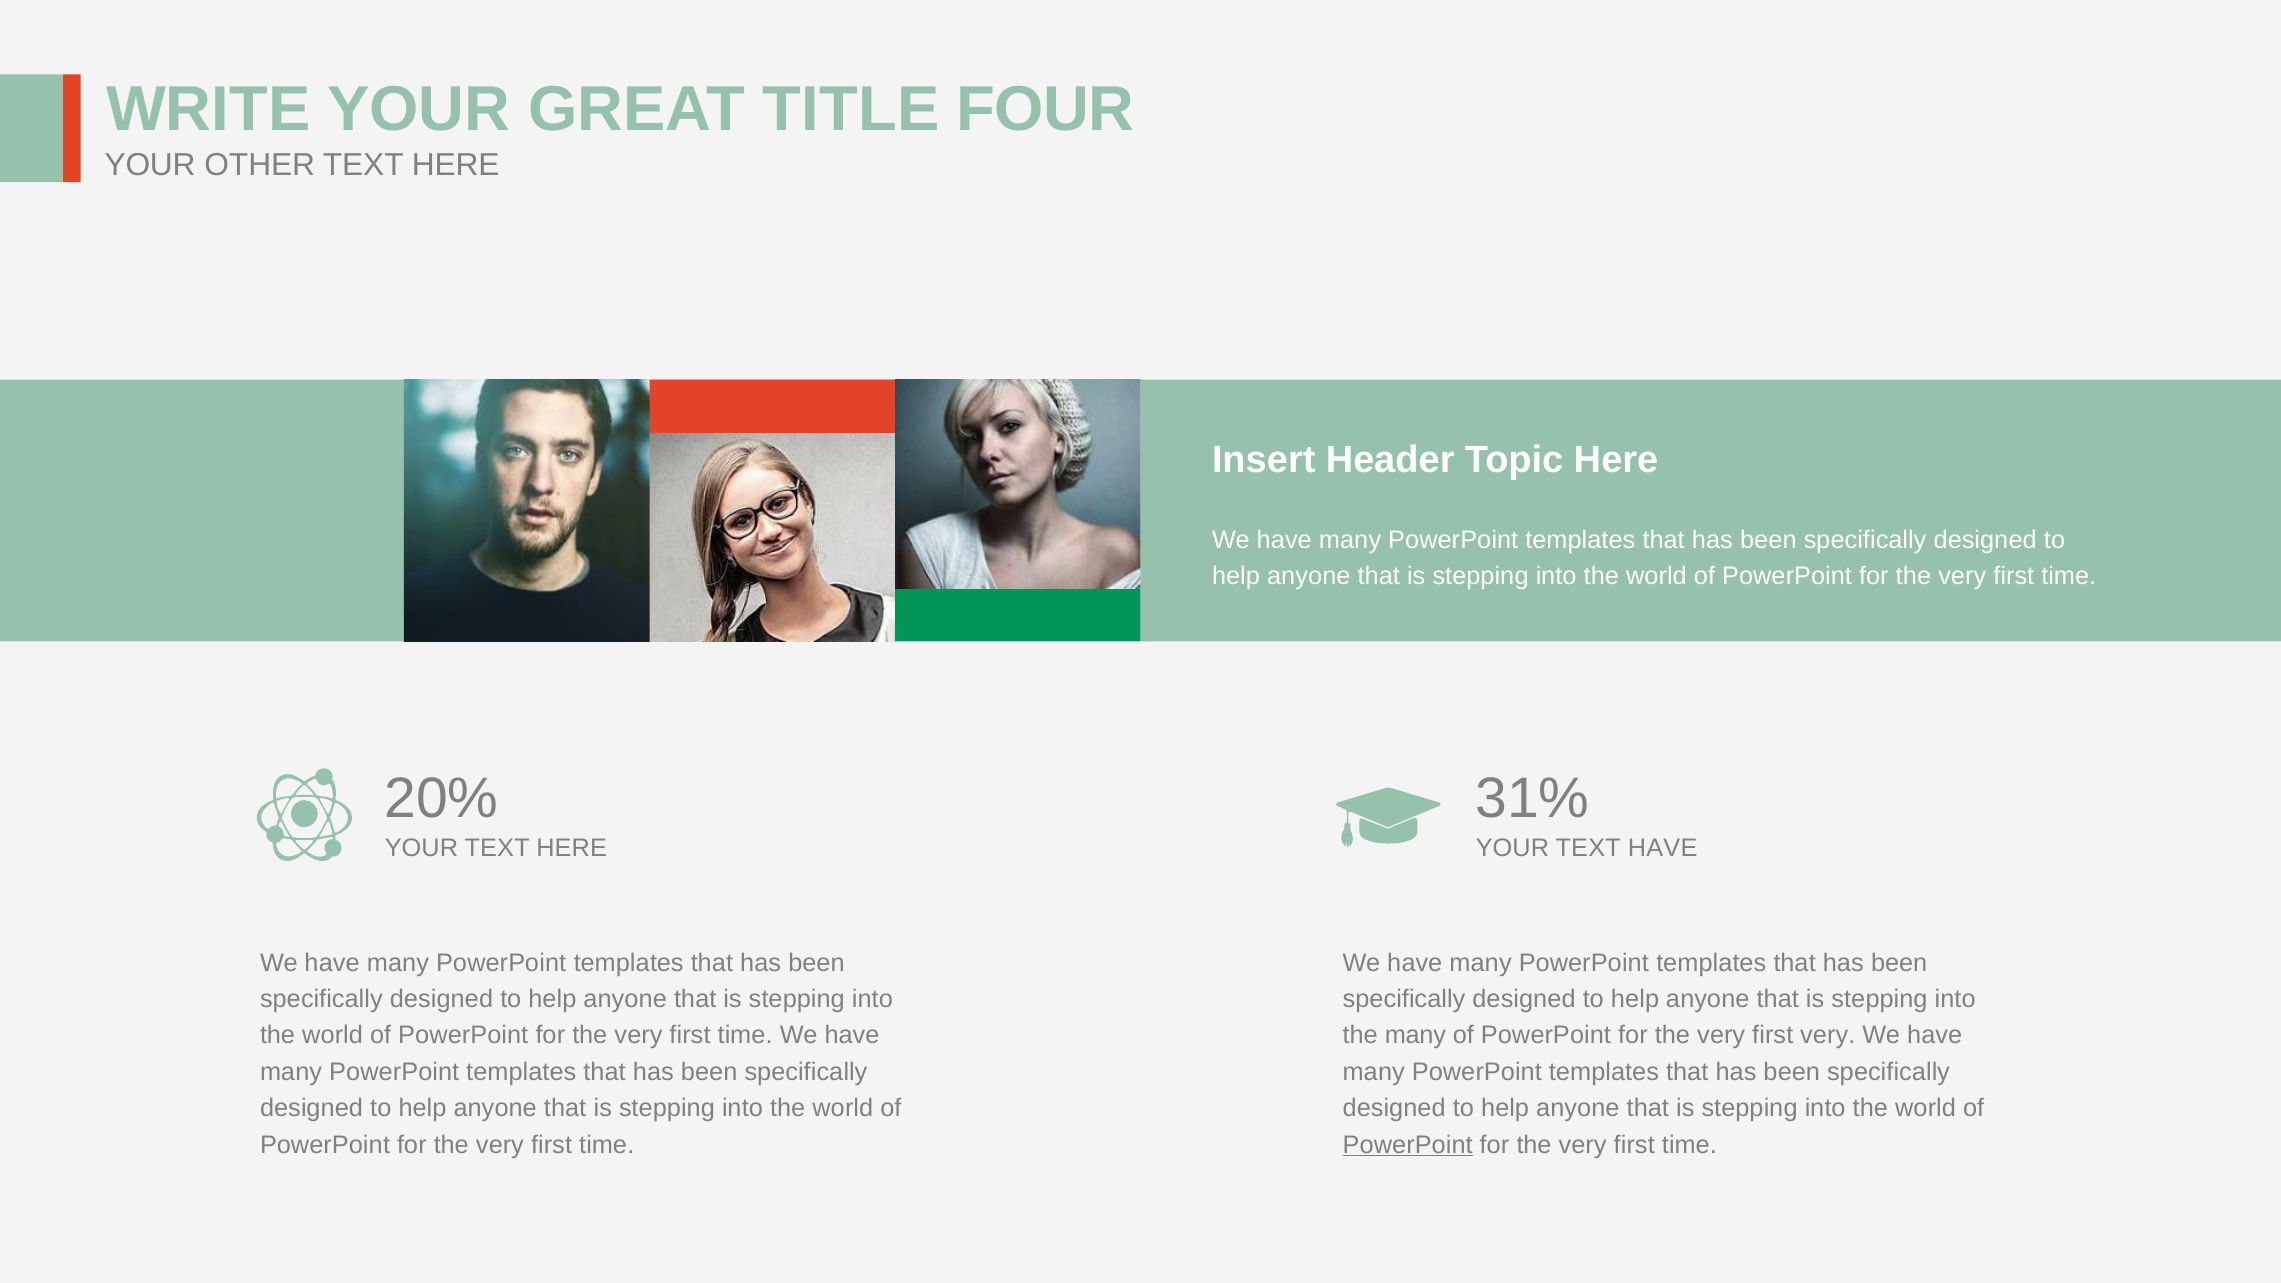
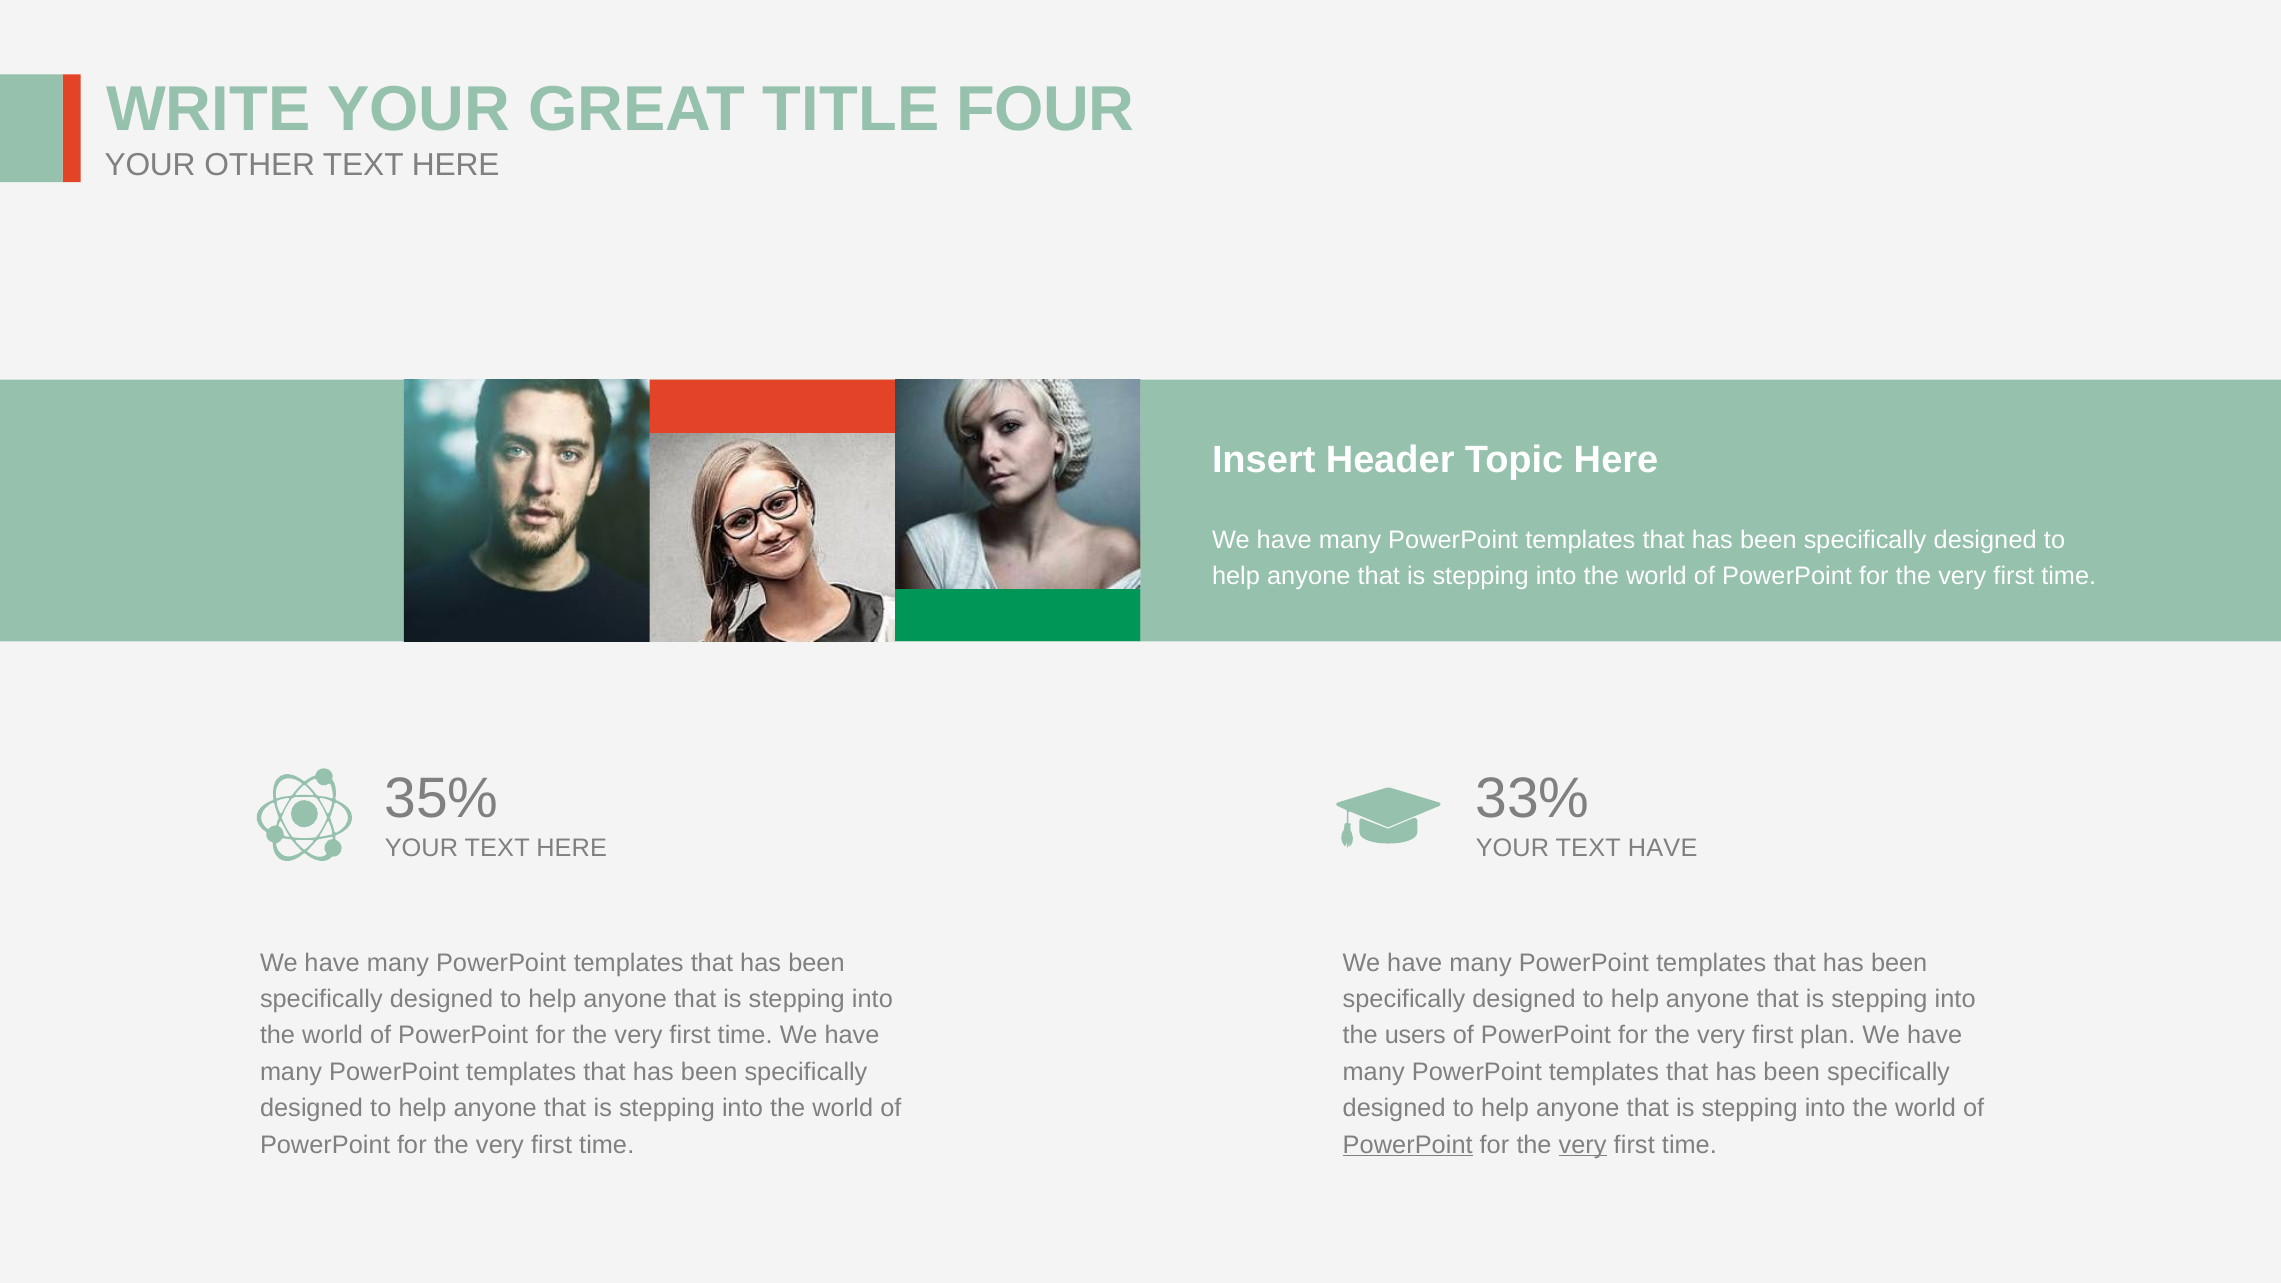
20%: 20% -> 35%
31%: 31% -> 33%
the many: many -> users
first very: very -> plan
very at (1583, 1144) underline: none -> present
